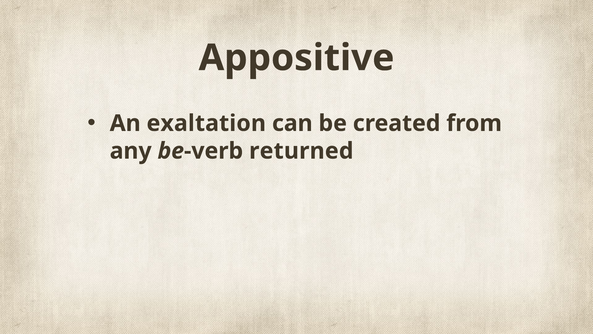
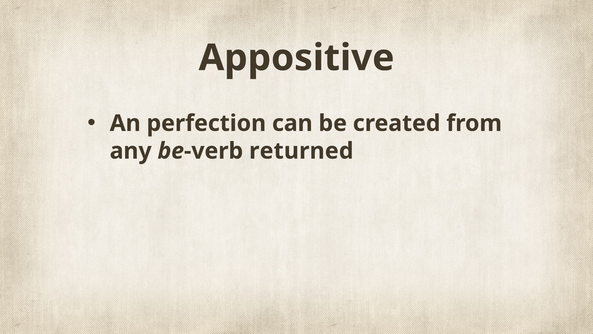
exaltation: exaltation -> perfection
